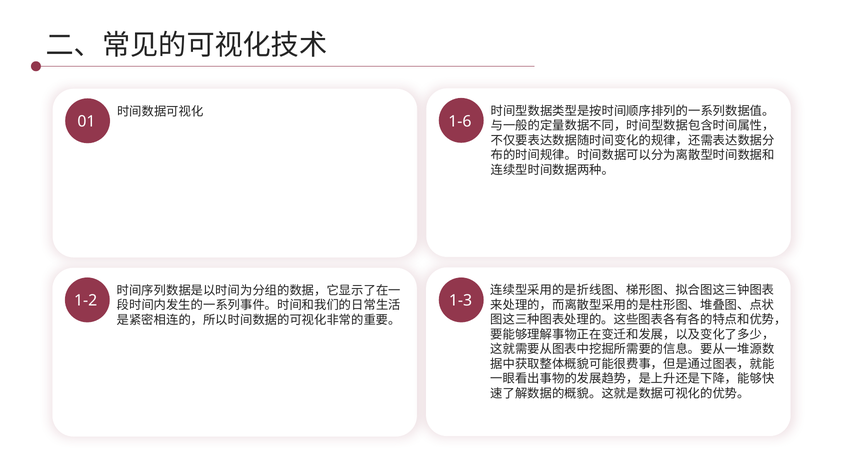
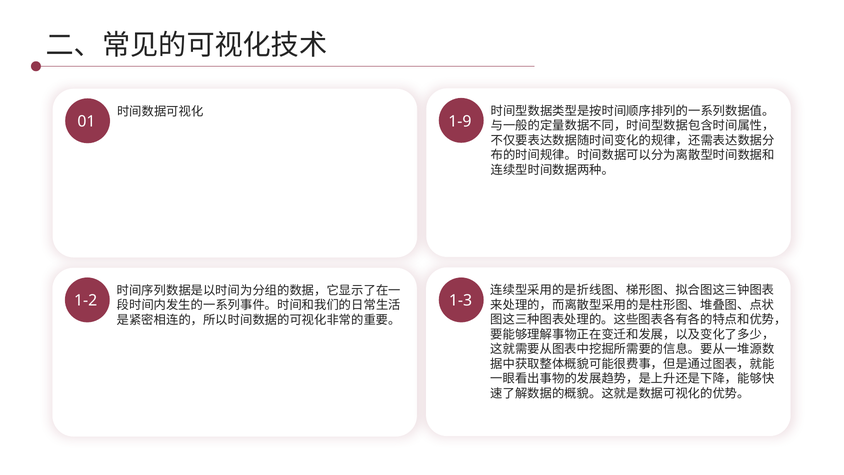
1-6: 1-6 -> 1-9
